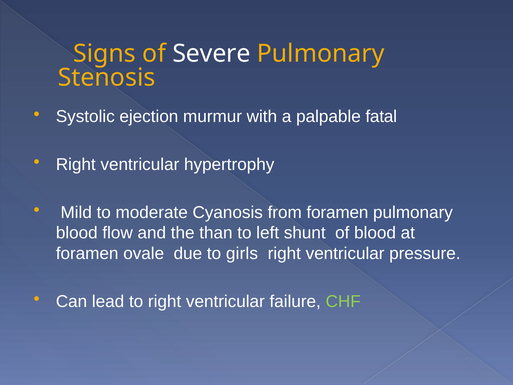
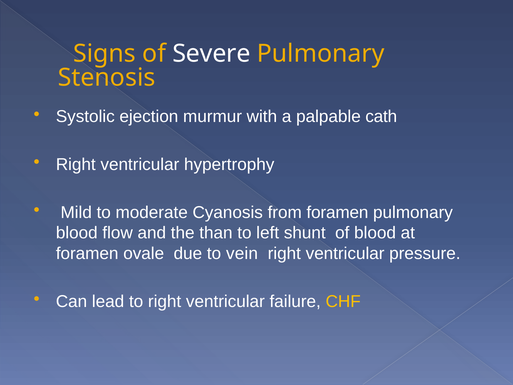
fatal: fatal -> cath
girls: girls -> vein
CHF colour: light green -> yellow
